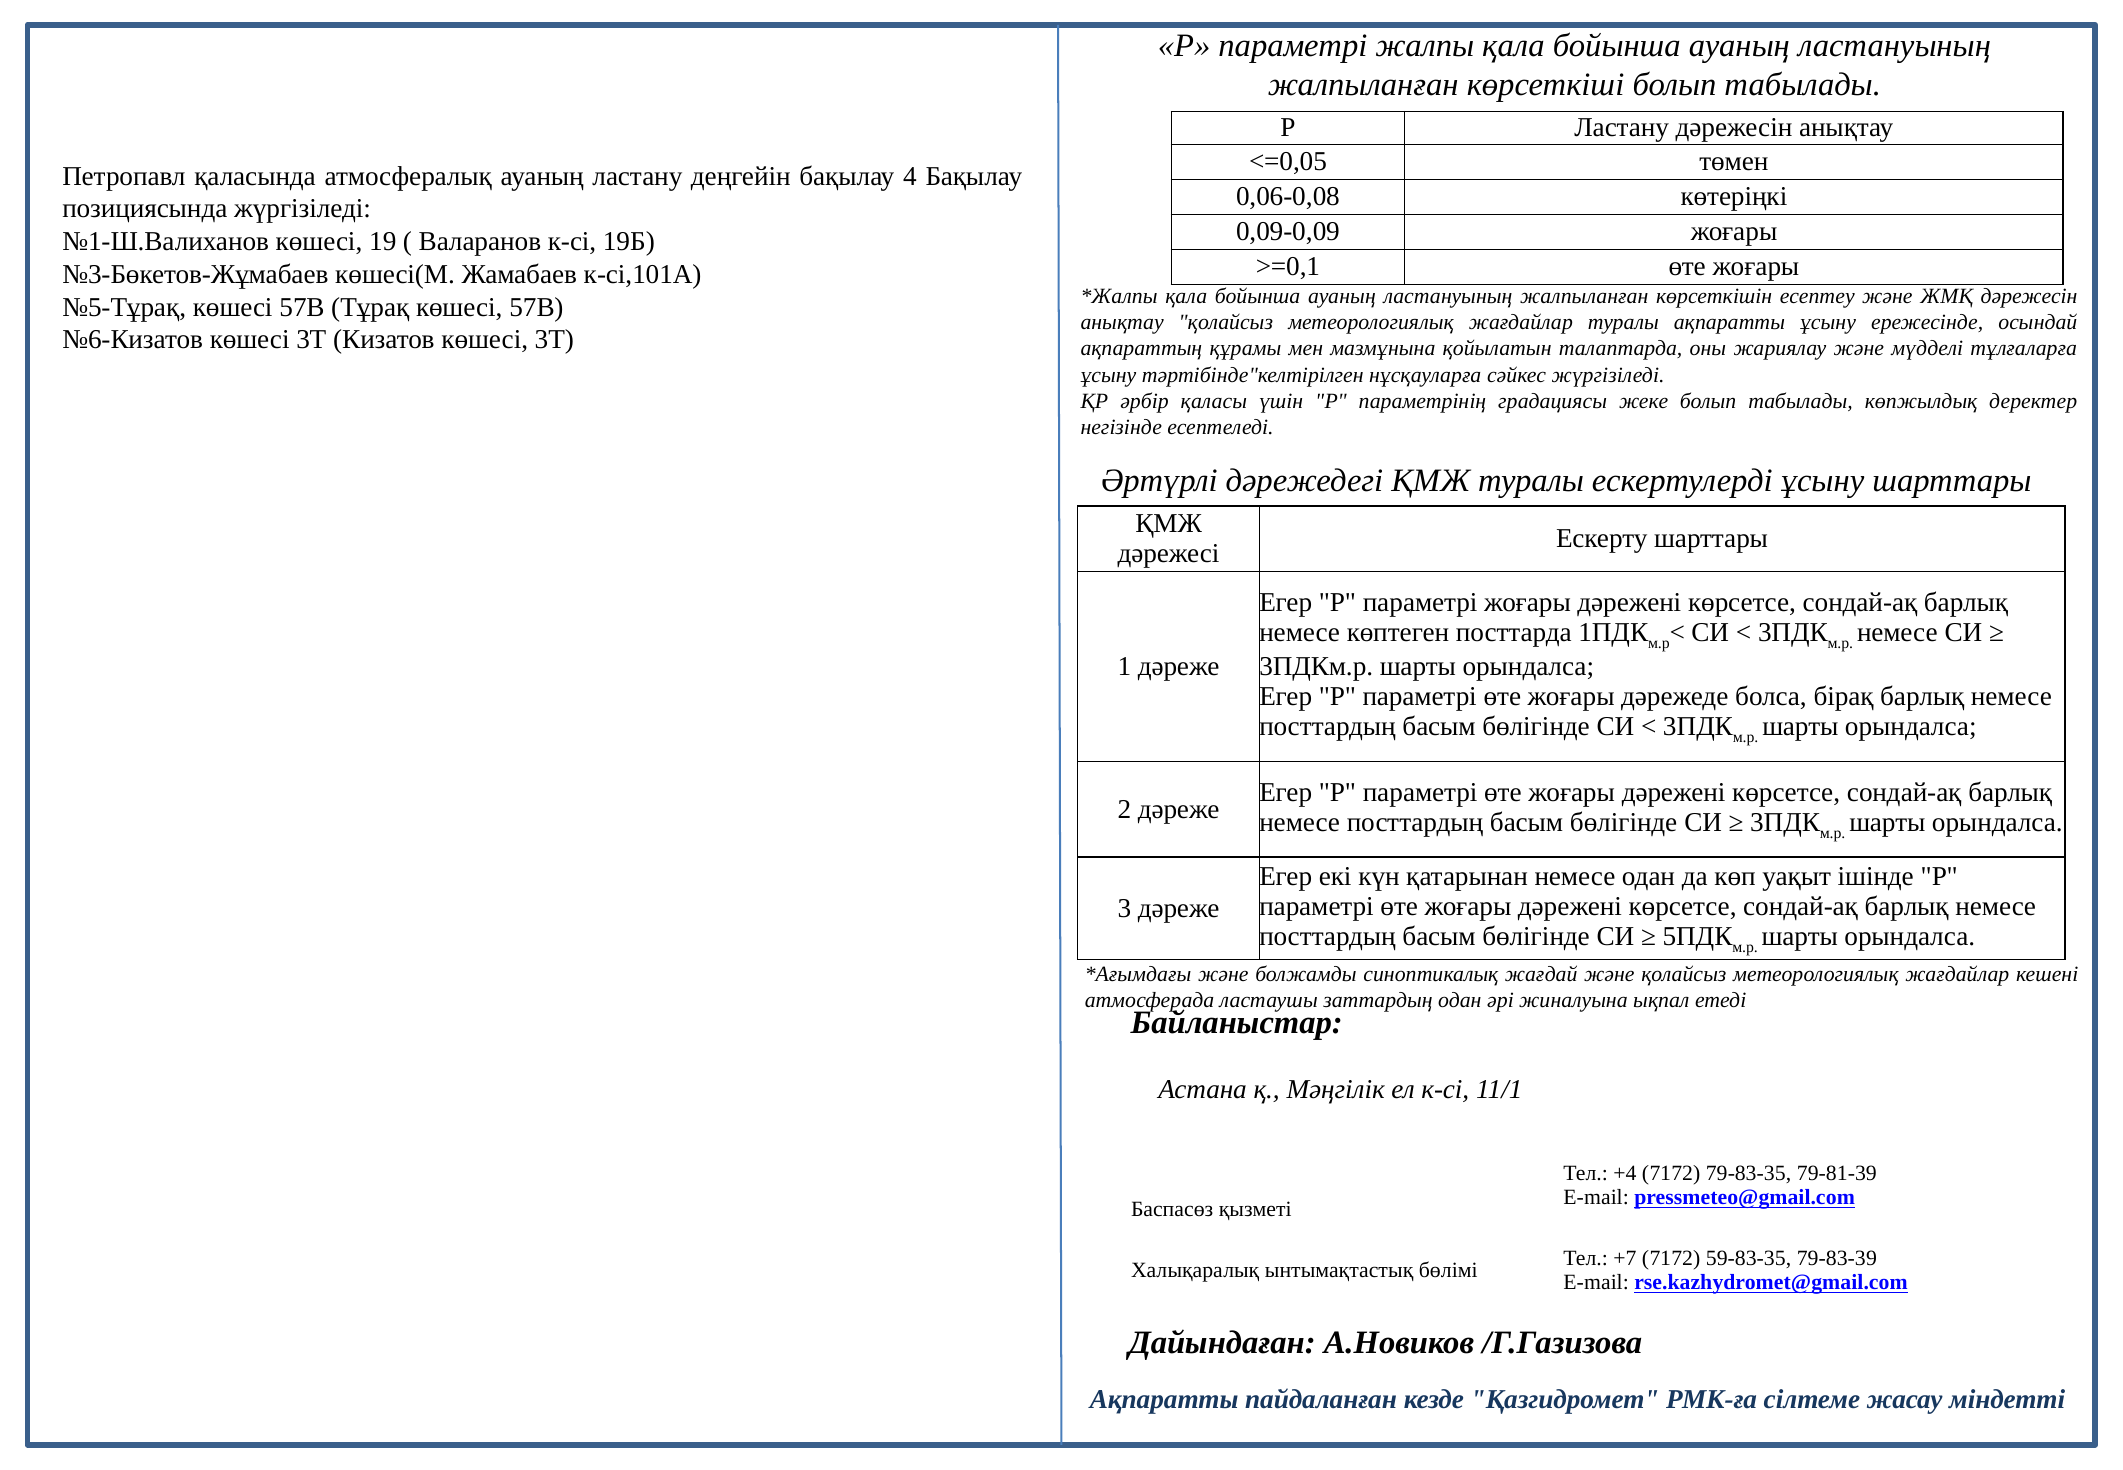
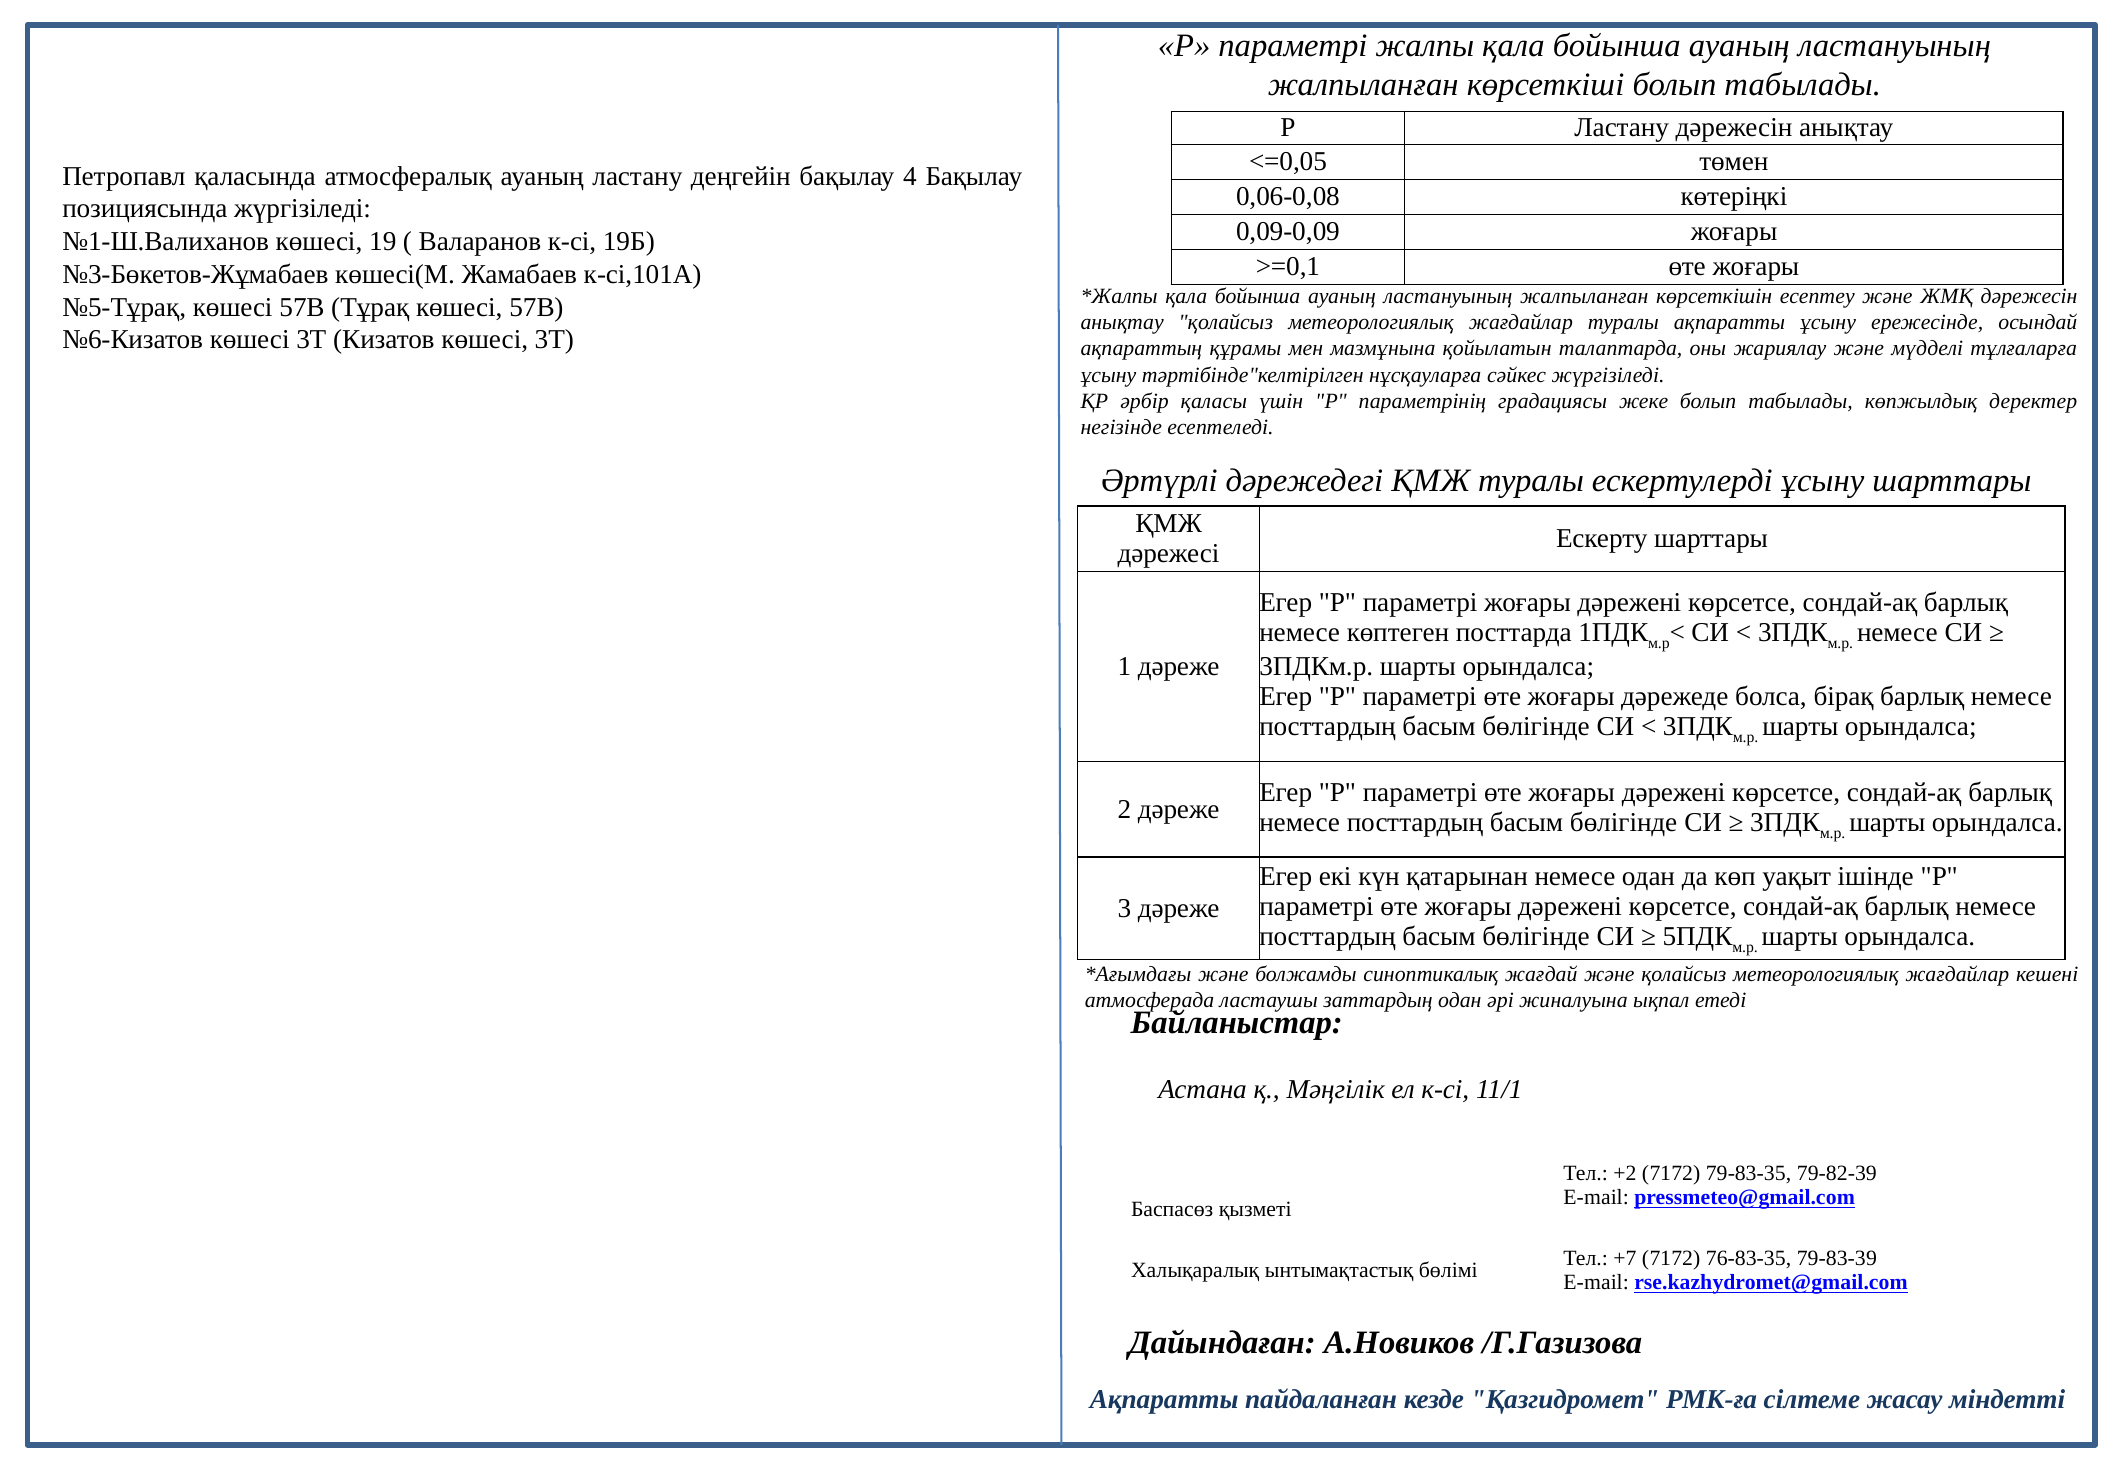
+4: +4 -> +2
79-81-39: 79-81-39 -> 79-82-39
59-83-35: 59-83-35 -> 76-83-35
